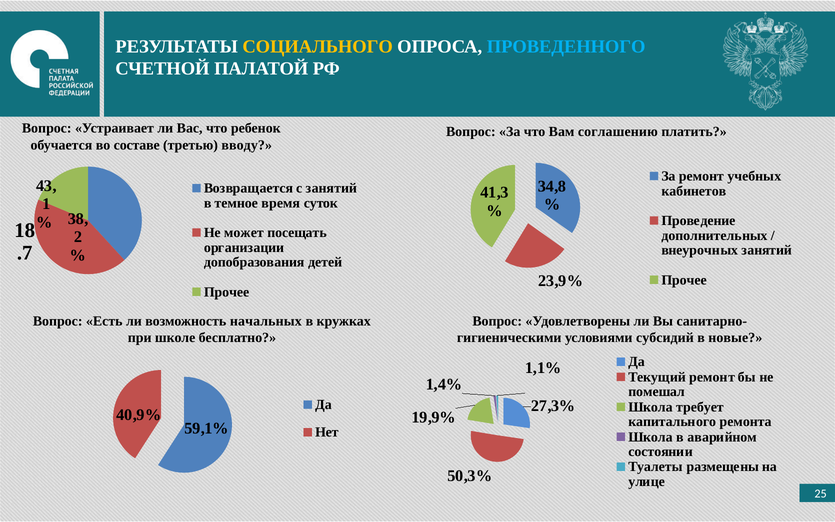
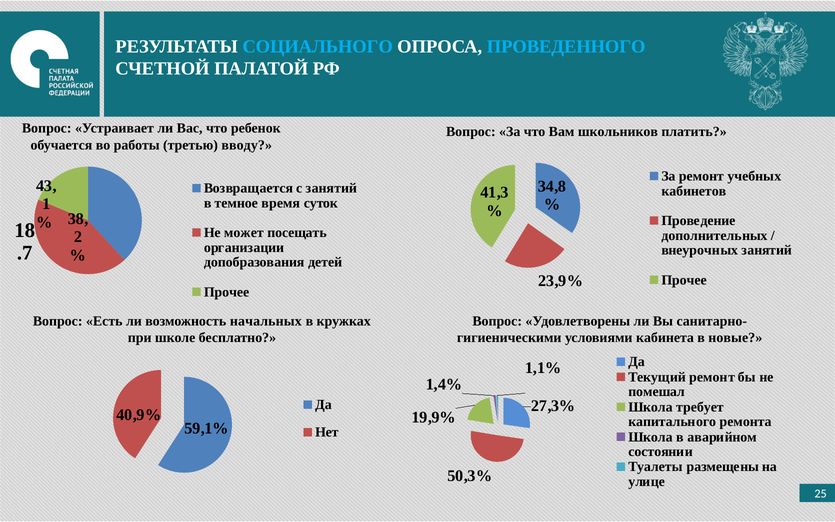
СОЦИАЛЬНОГО colour: yellow -> light blue
соглашению: соглашению -> школьников
составе: составе -> работы
субсидий: субсидий -> кабинета
